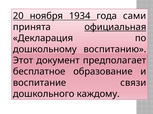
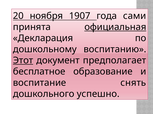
1934: 1934 -> 1907
Этот underline: none -> present
связи: связи -> снять
каждому: каждому -> успешно
